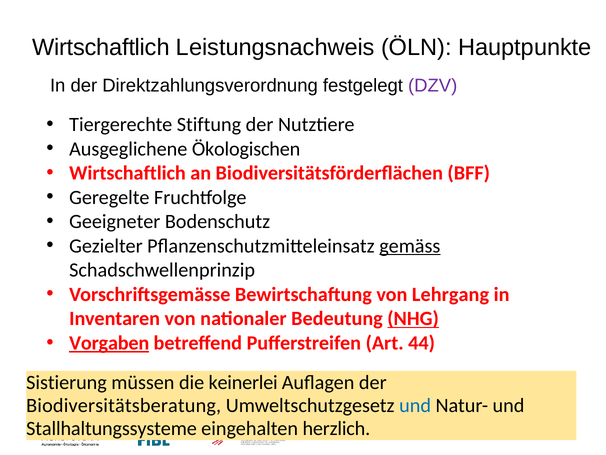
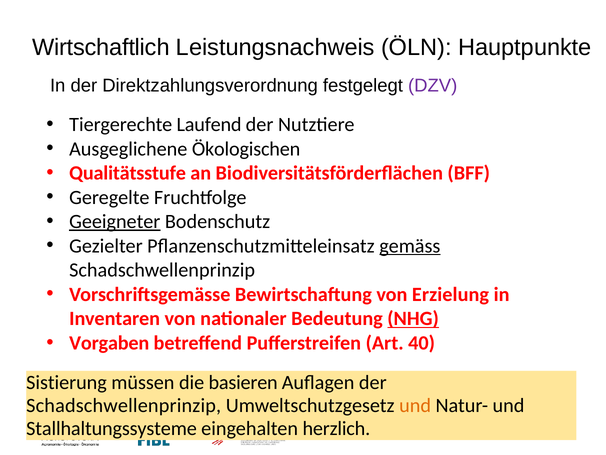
Stiftung: Stiftung -> Laufend
Wirtschaftlich at (128, 173): Wirtschaftlich -> Qualitätsstufe
Geeigneter underline: none -> present
Lehrgang: Lehrgang -> Erzielung
Vorgaben underline: present -> none
44: 44 -> 40
keinerlei: keinerlei -> basieren
Biodiversitätsberatung at (124, 405): Biodiversitätsberatung -> Schadschwellenprinzip
und at (415, 405) colour: blue -> orange
